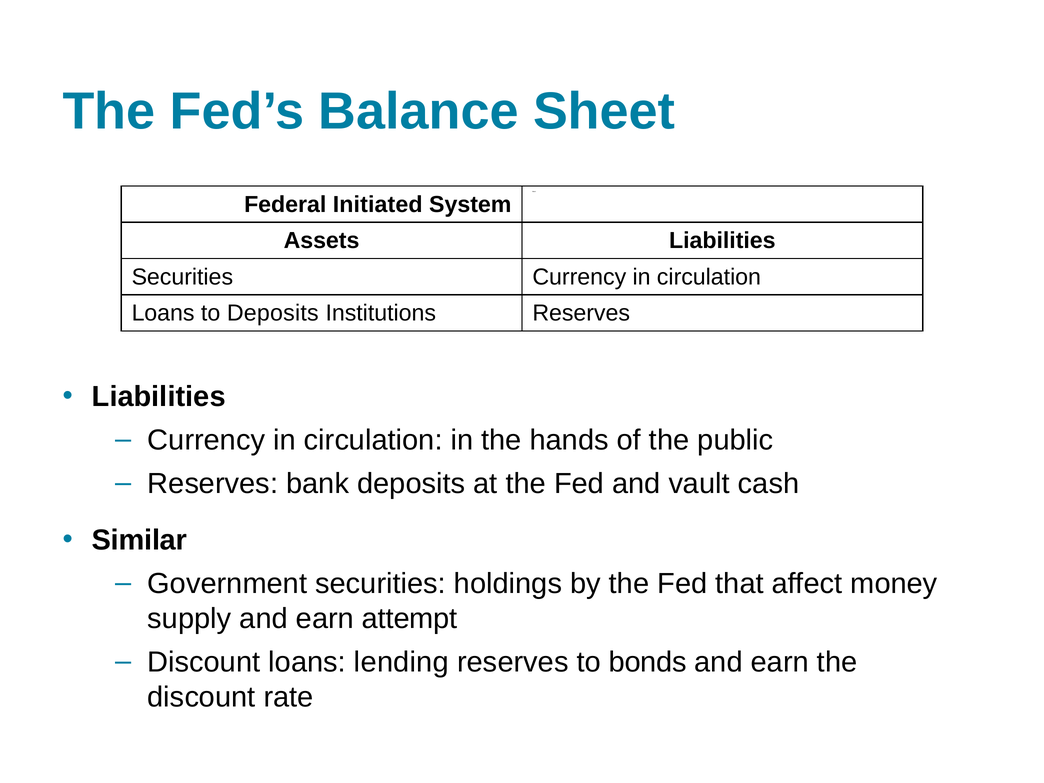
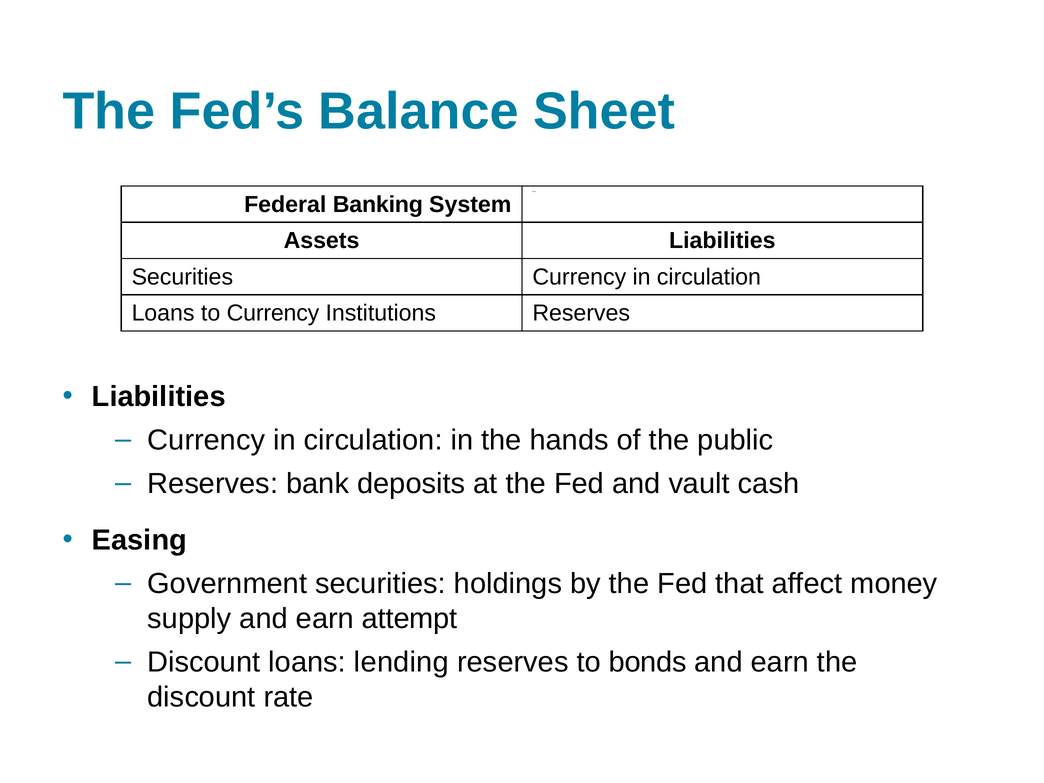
Initiated: Initiated -> Banking
to Deposits: Deposits -> Currency
Similar: Similar -> Easing
